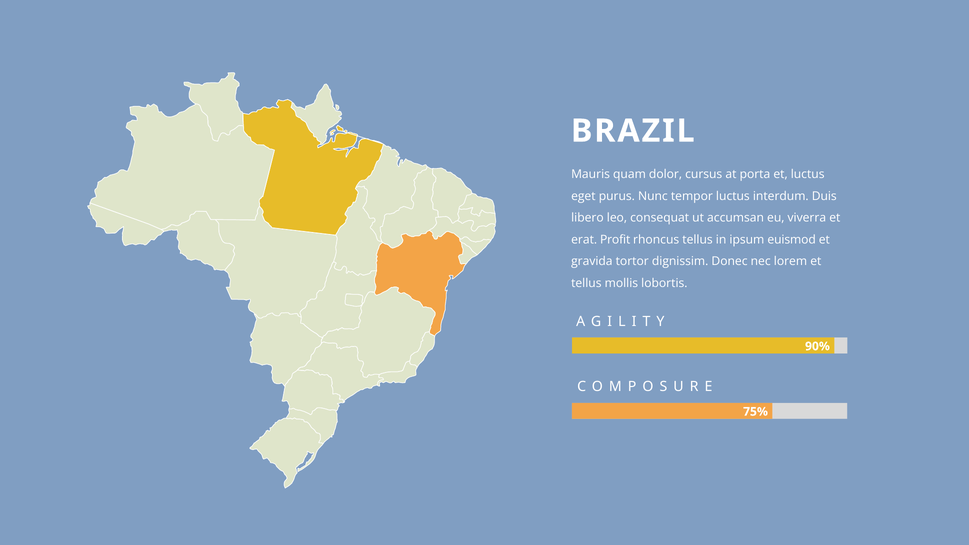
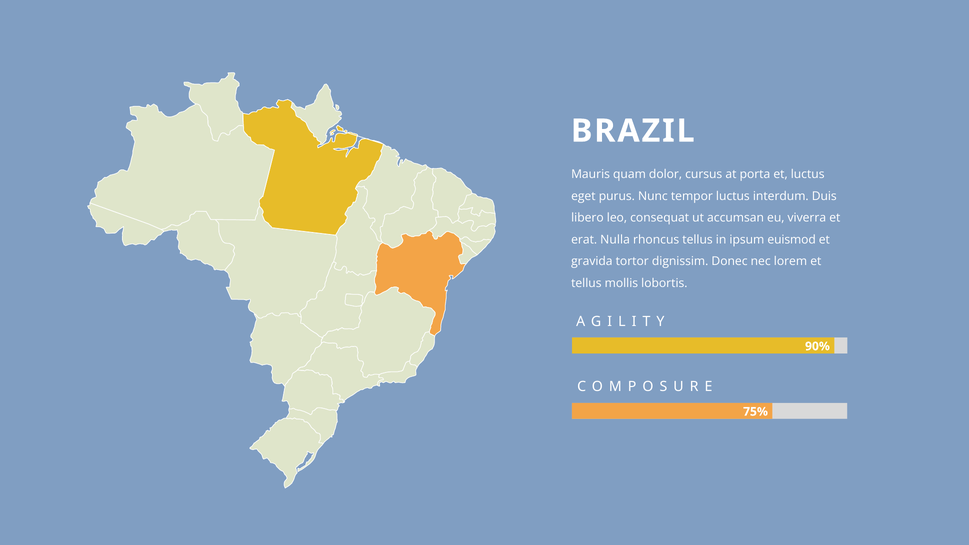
Profit: Profit -> Nulla
